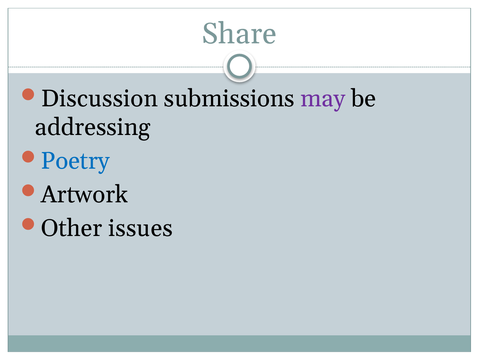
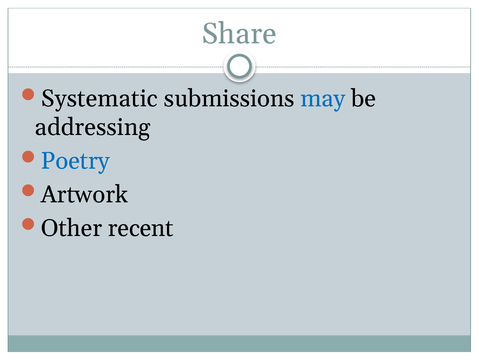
Discussion: Discussion -> Systematic
may colour: purple -> blue
issues: issues -> recent
